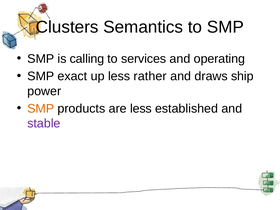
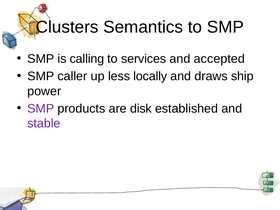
operating: operating -> accepted
exact: exact -> caller
rather: rather -> locally
SMP at (41, 109) colour: orange -> purple
are less: less -> disk
